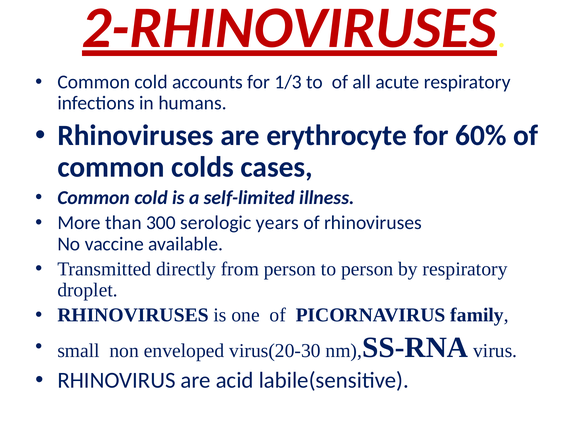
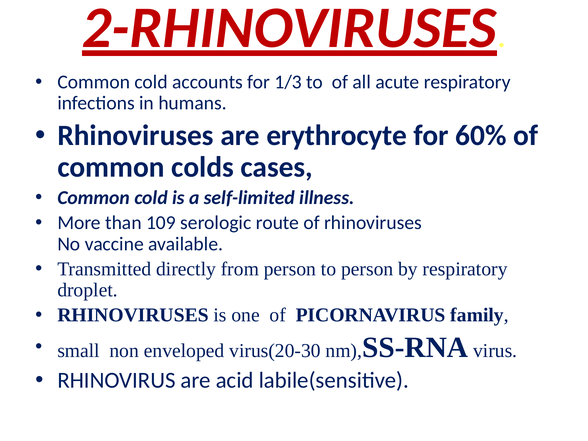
300: 300 -> 109
years: years -> route
